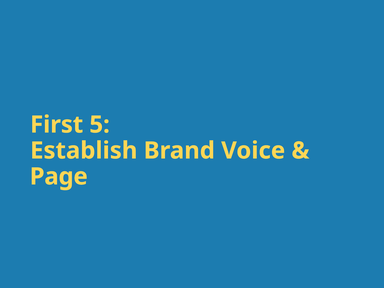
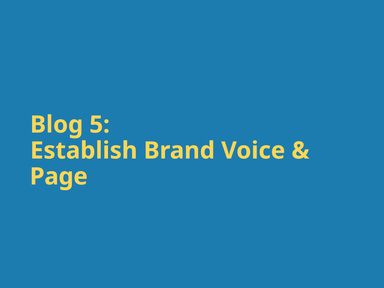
First: First -> Blog
